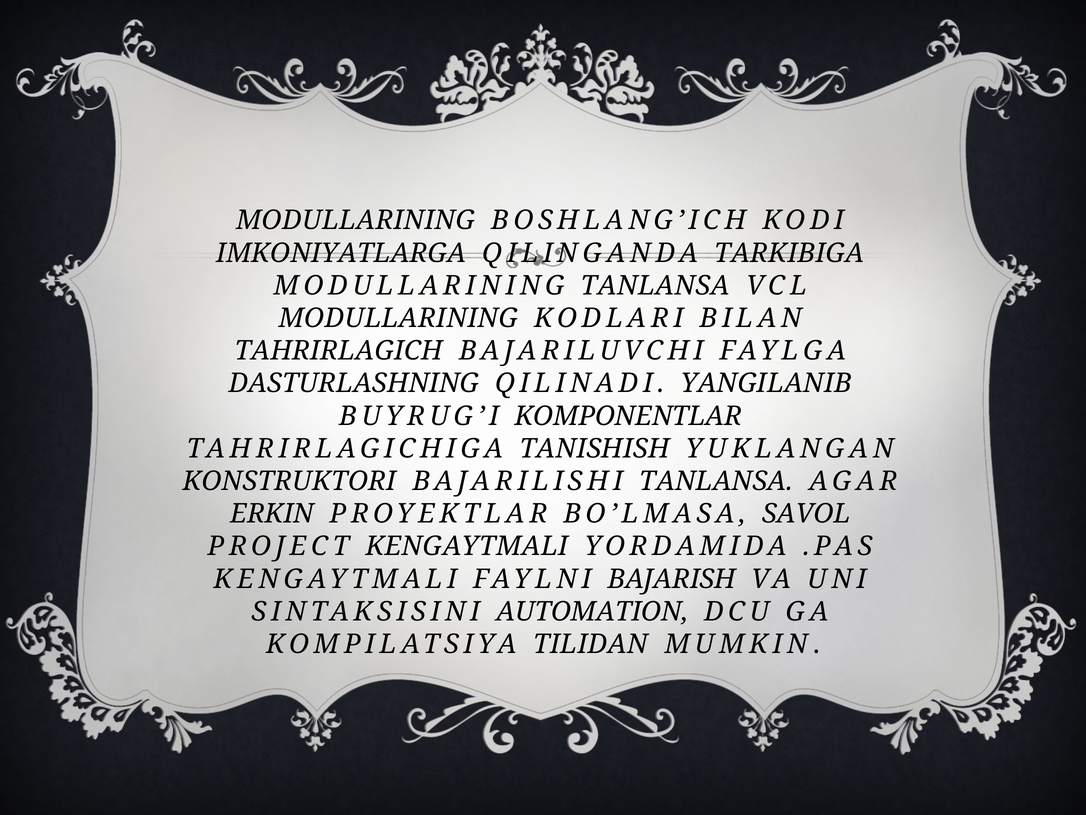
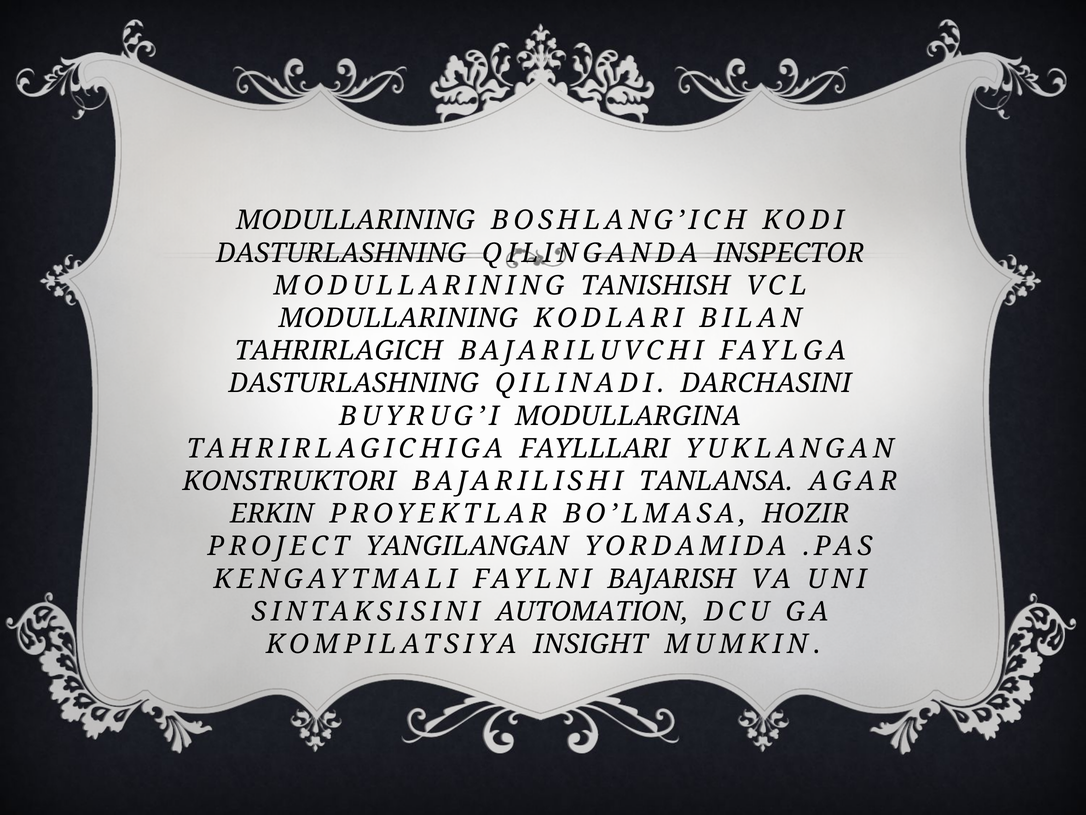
IMKONIYATLARGA at (341, 253): IMKONIYATLARGA -> DASTURLASHNING
TARKIBIGA: TARKIBIGA -> INSPECTOR
MODULLARINING TANLANSA: TANLANSA -> TANISHISH
YANGILANIB: YANGILANIB -> DARCHASINI
KOMPONENTLAR: KOMPONENTLAR -> MODULLARGINA
TANISHISH: TANISHISH -> FAYLLLARI
SAVOL: SAVOL -> HOZIR
PROJECT KENGAYTMALI: KENGAYTMALI -> YANGILANGAN
TILIDAN: TILIDAN -> INSIGHT
